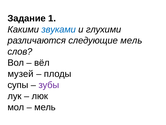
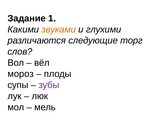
звуками colour: blue -> orange
следующие мель: мель -> торг
музей: музей -> мороз
